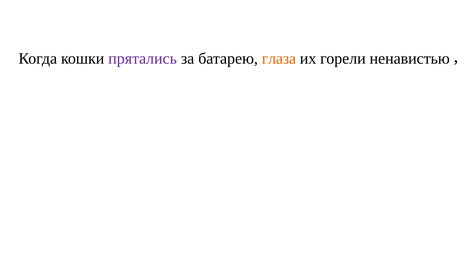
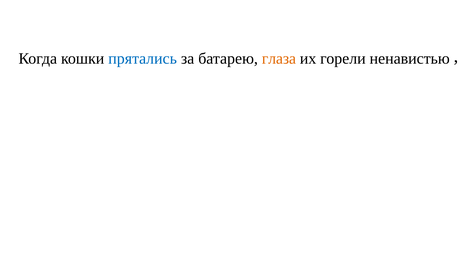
прятались colour: purple -> blue
